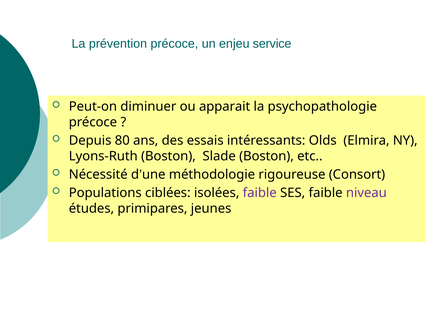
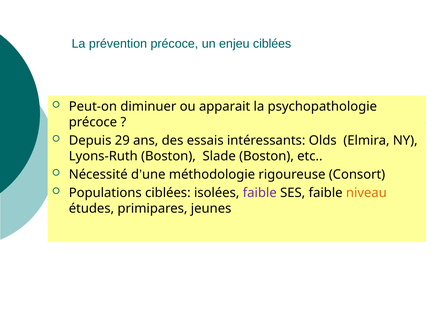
enjeu service: service -> ciblées
80: 80 -> 29
niveau colour: purple -> orange
